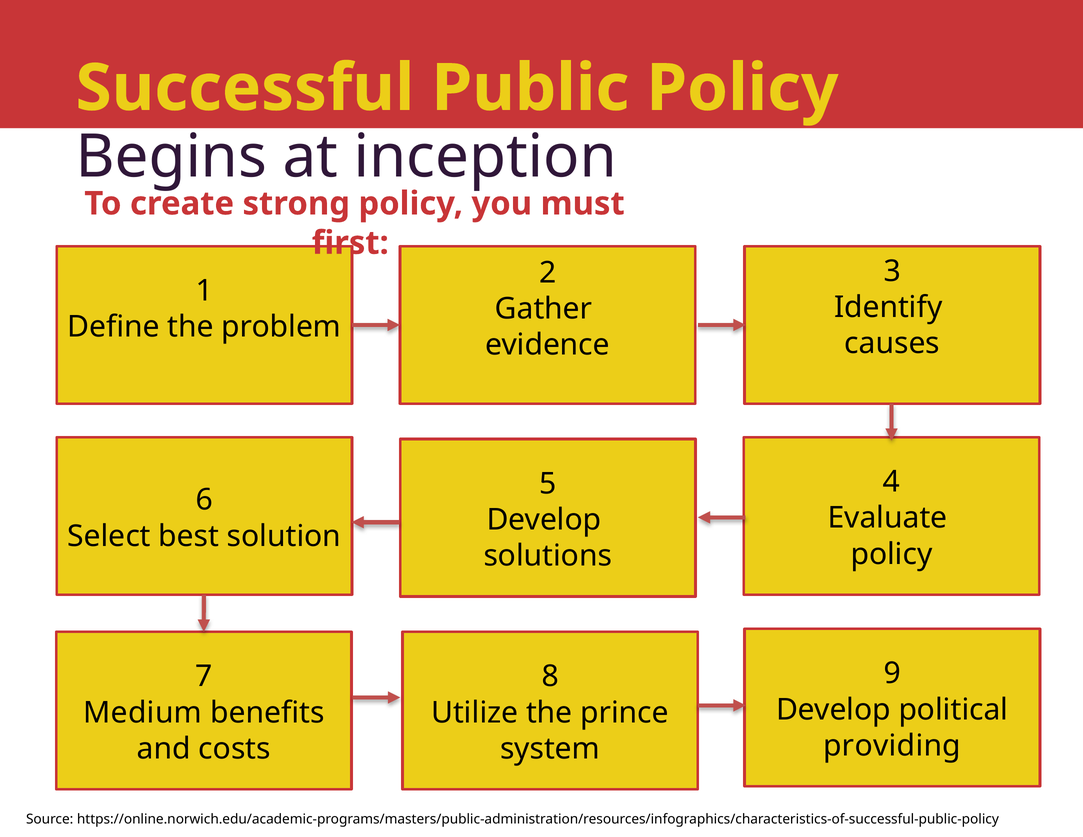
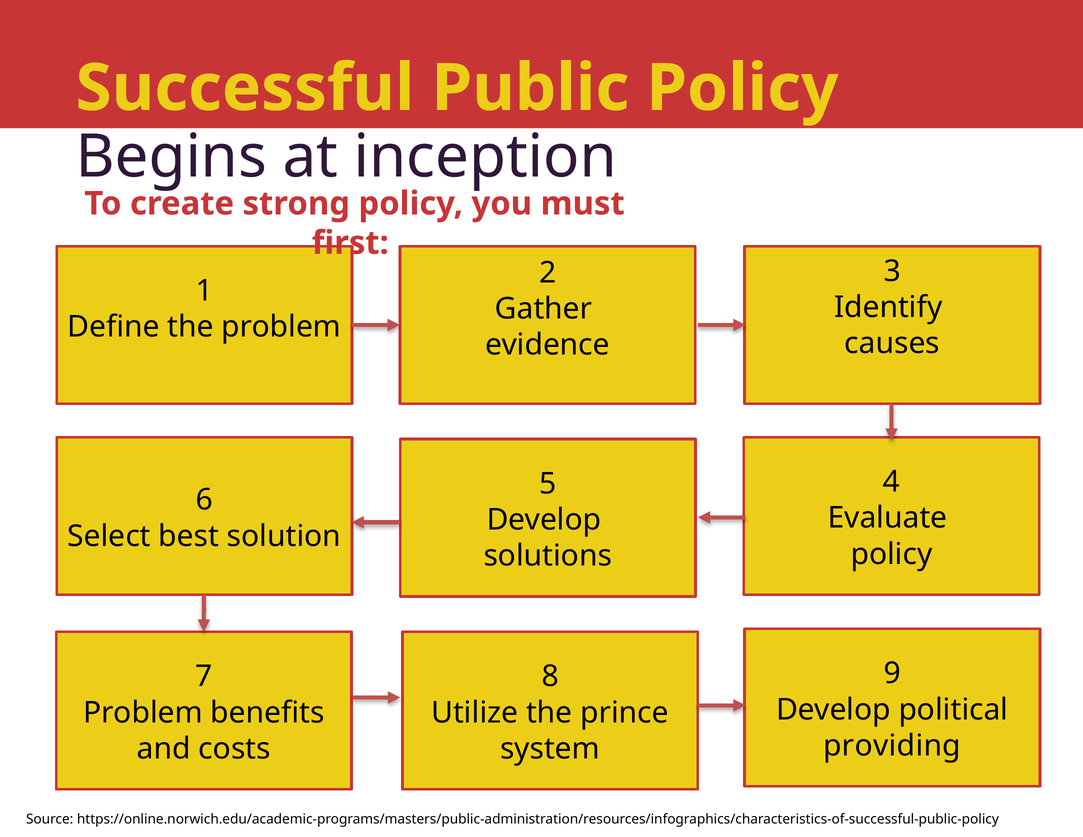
Medium at (143, 713): Medium -> Problem
